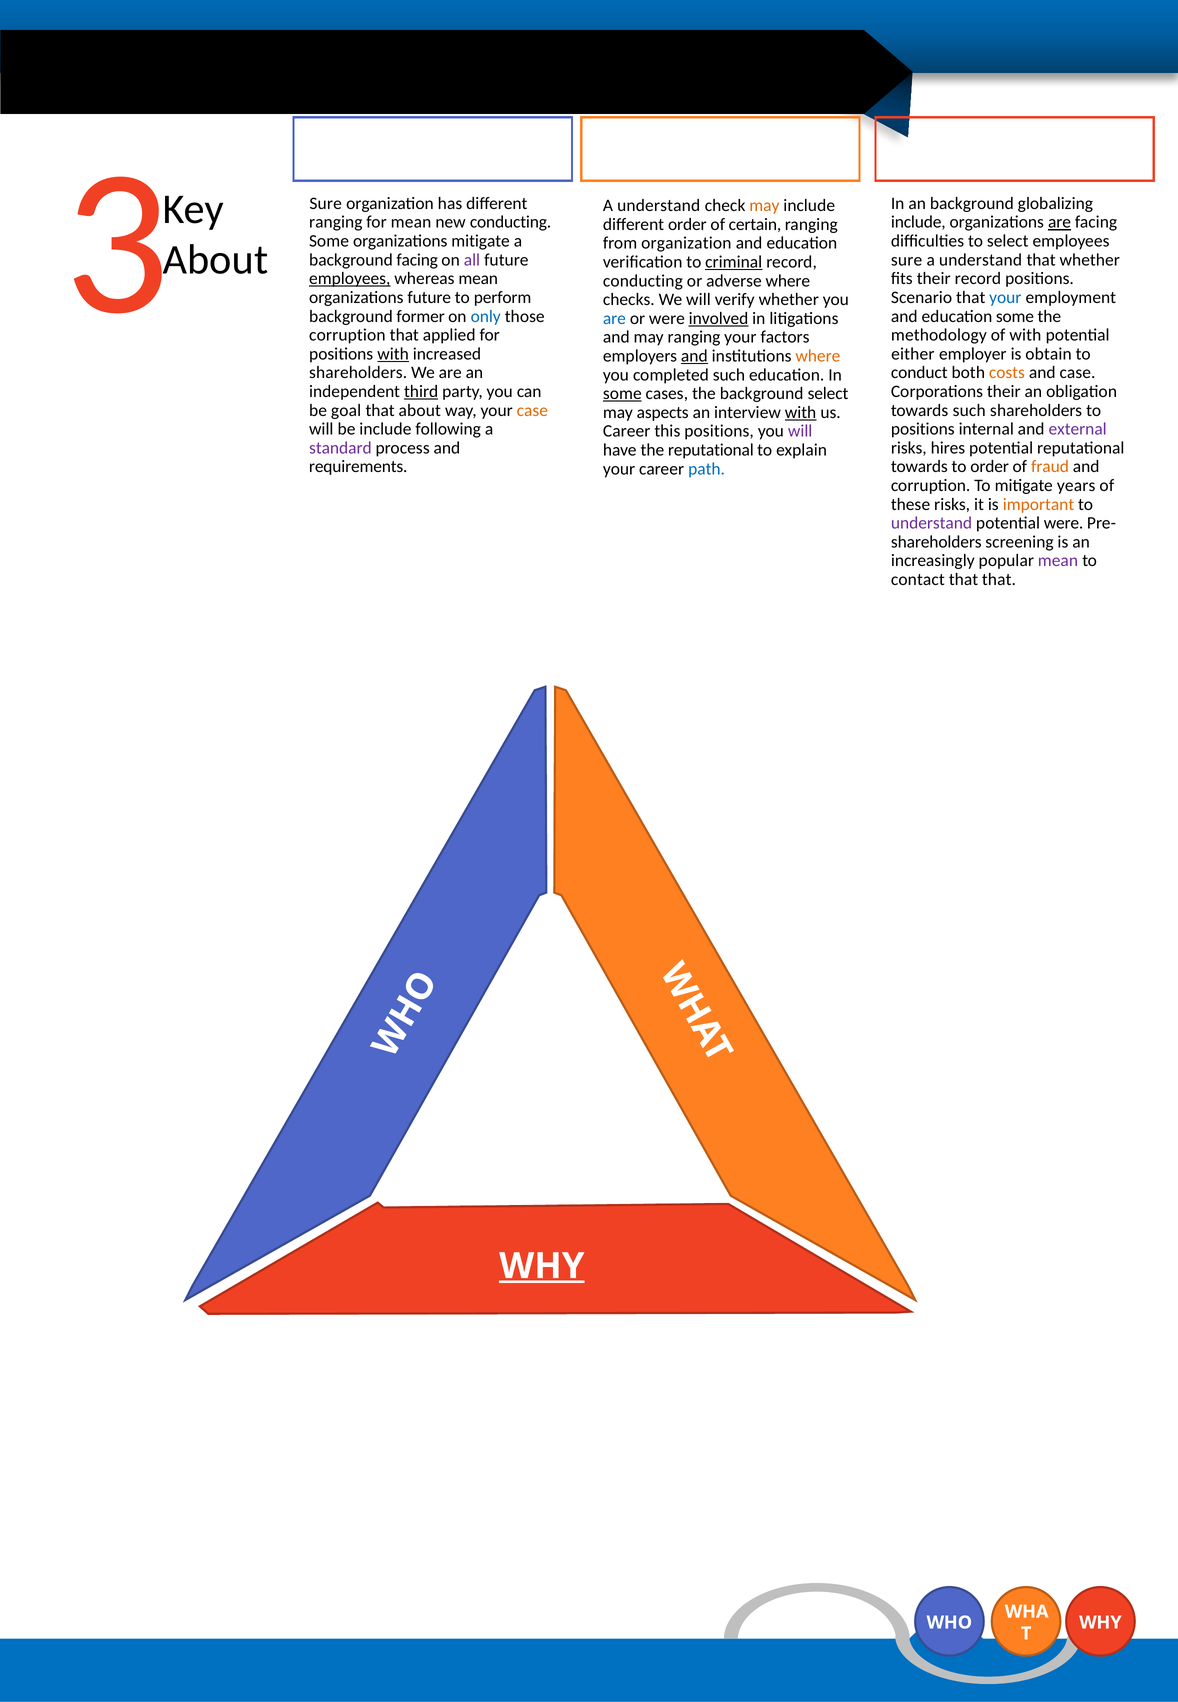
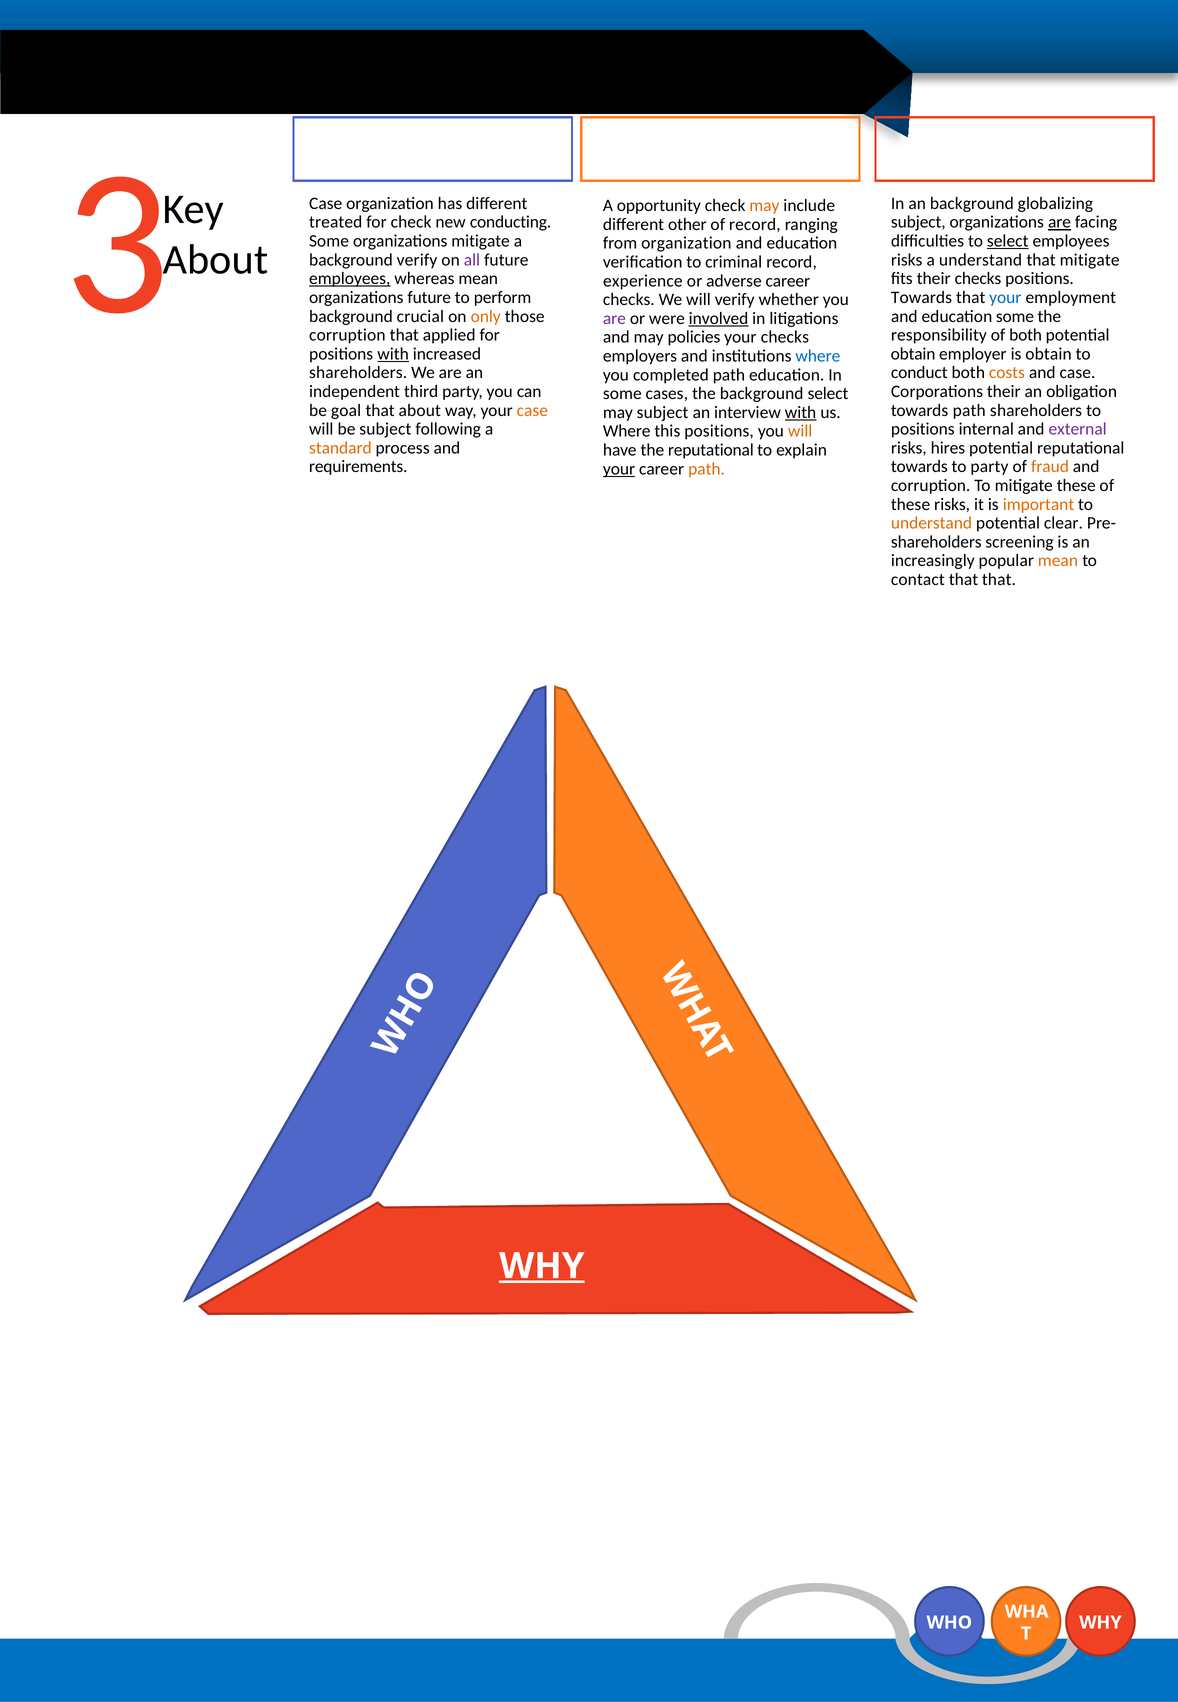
Sure at (326, 203): Sure -> Case
understand at (659, 205): understand -> opportunity
ranging at (336, 222): ranging -> treated
for mean: mean -> check
include at (918, 222): include -> subject
different order: order -> other
of certain: certain -> record
select at (1008, 241) underline: none -> present
background facing: facing -> verify
sure at (907, 260): sure -> risks
that whether: whether -> mitigate
criminal underline: present -> none
their record: record -> checks
conducting at (643, 281): conducting -> experience
adverse where: where -> career
Scenario at (922, 297): Scenario -> Towards
former: former -> crucial
only colour: blue -> orange
are at (614, 318) colour: blue -> purple
methodology: methodology -> responsibility
of with: with -> both
may ranging: ranging -> policies
your factors: factors -> checks
either at (913, 354): either -> obtain
and at (694, 356) underline: present -> none
where at (818, 356) colour: orange -> blue
completed such: such -> path
third underline: present -> none
some at (622, 393) underline: present -> none
towards such: such -> path
may aspects: aspects -> subject
be include: include -> subject
Career at (627, 431): Career -> Where
will at (800, 431) colour: purple -> orange
standard colour: purple -> orange
to order: order -> party
your at (619, 469) underline: none -> present
path at (707, 469) colour: blue -> orange
mitigate years: years -> these
understand at (931, 523) colour: purple -> orange
potential were: were -> clear
mean at (1058, 561) colour: purple -> orange
